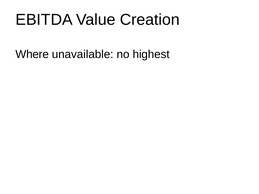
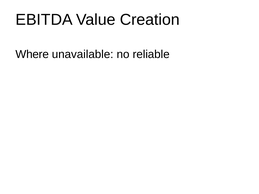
highest: highest -> reliable
